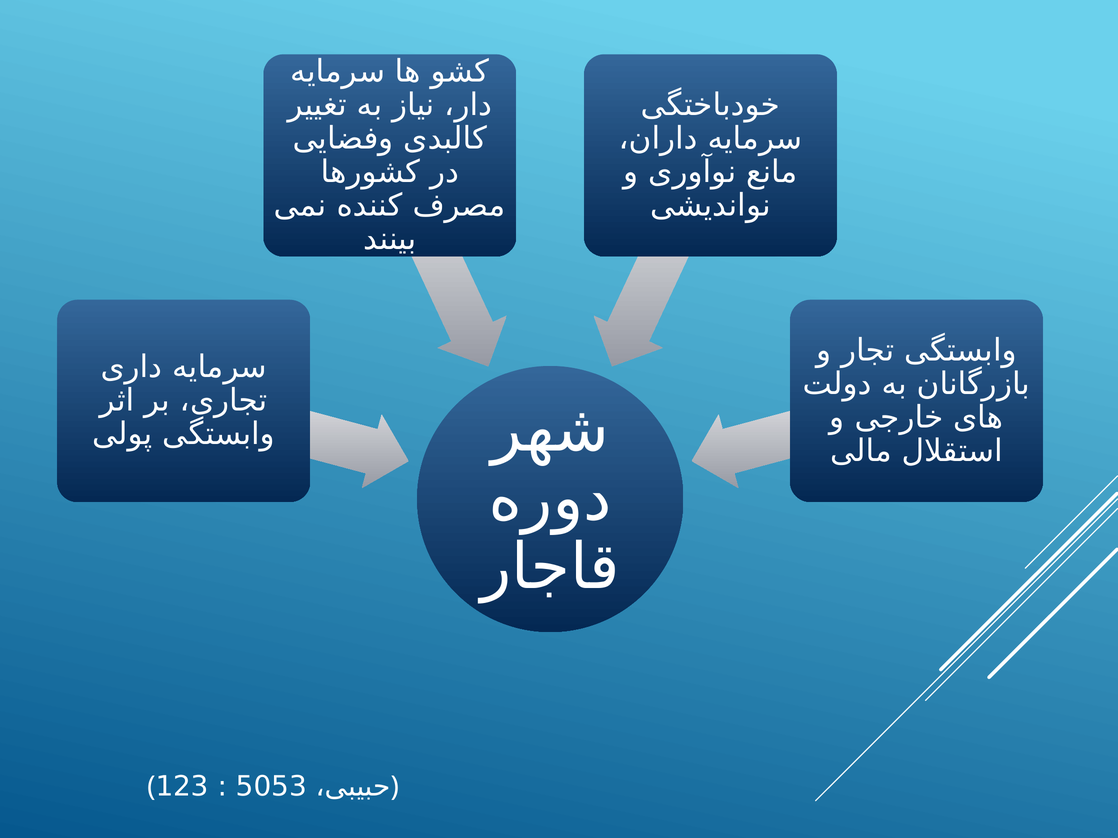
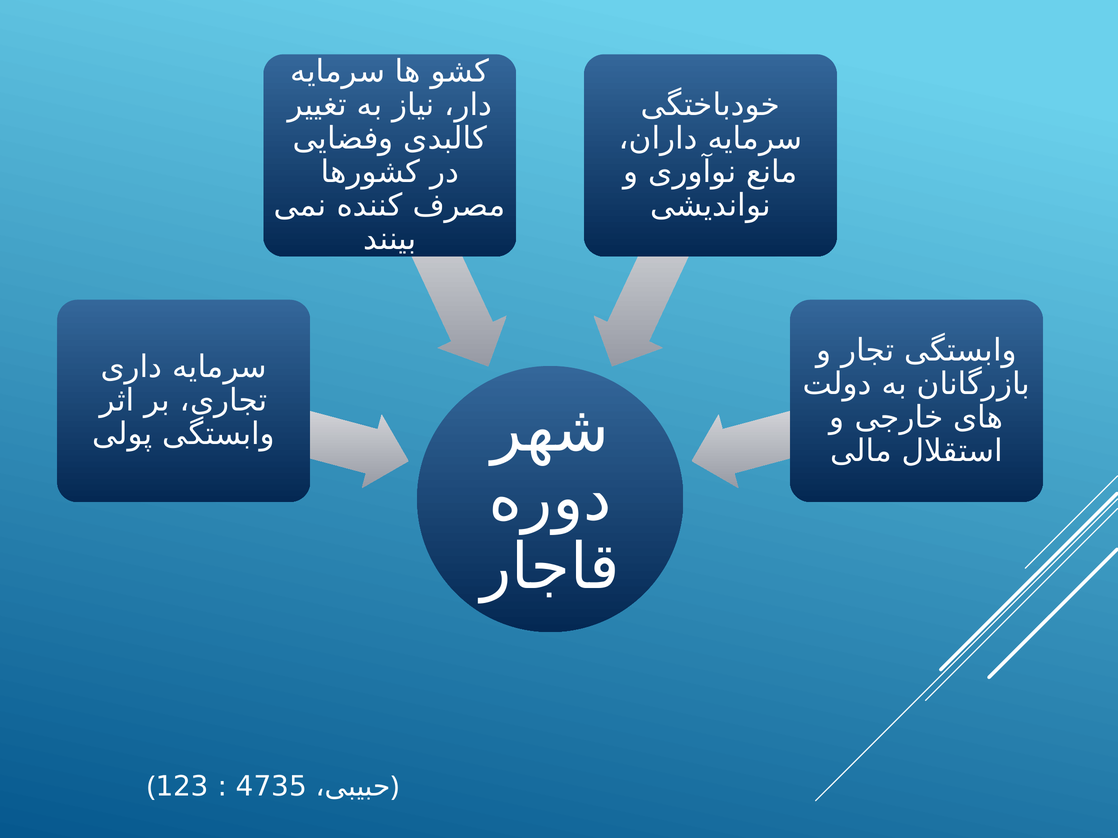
5053: 5053 -> 4735
